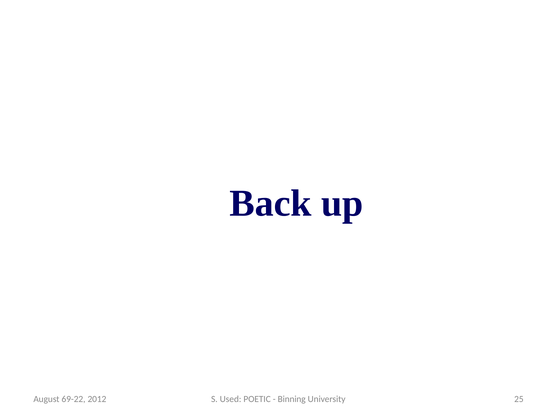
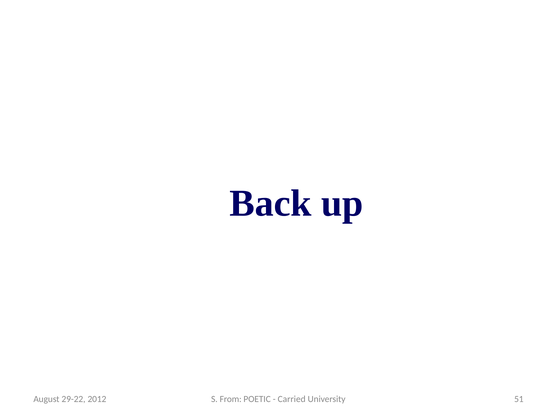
Used: Used -> From
Binning: Binning -> Carried
25: 25 -> 51
69-22: 69-22 -> 29-22
